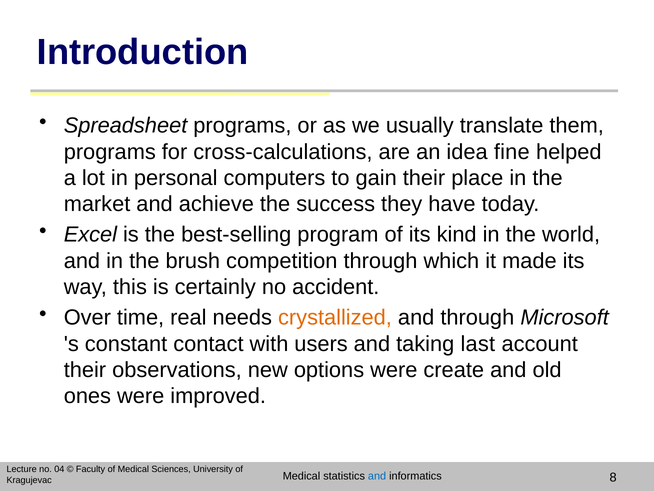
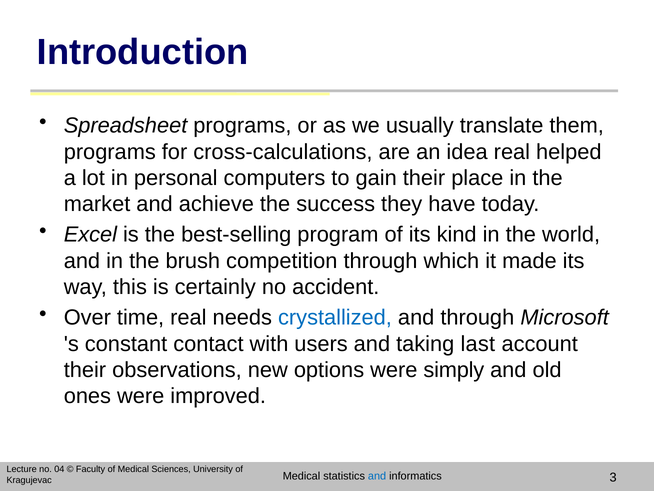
idea fine: fine -> real
crystallized colour: orange -> blue
create: create -> simply
8: 8 -> 3
